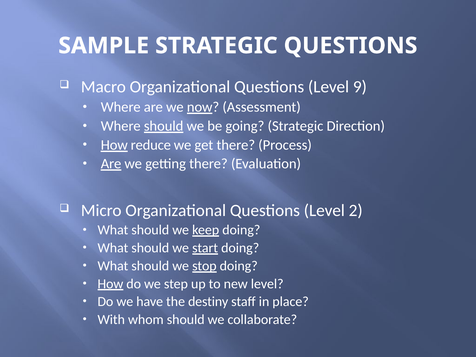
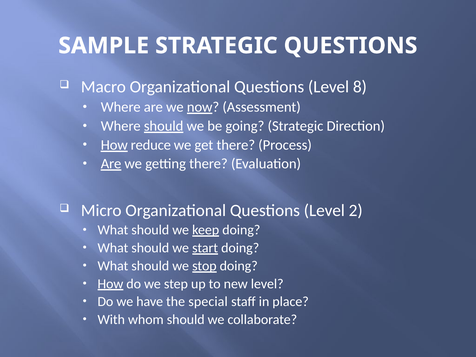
9: 9 -> 8
destiny: destiny -> special
